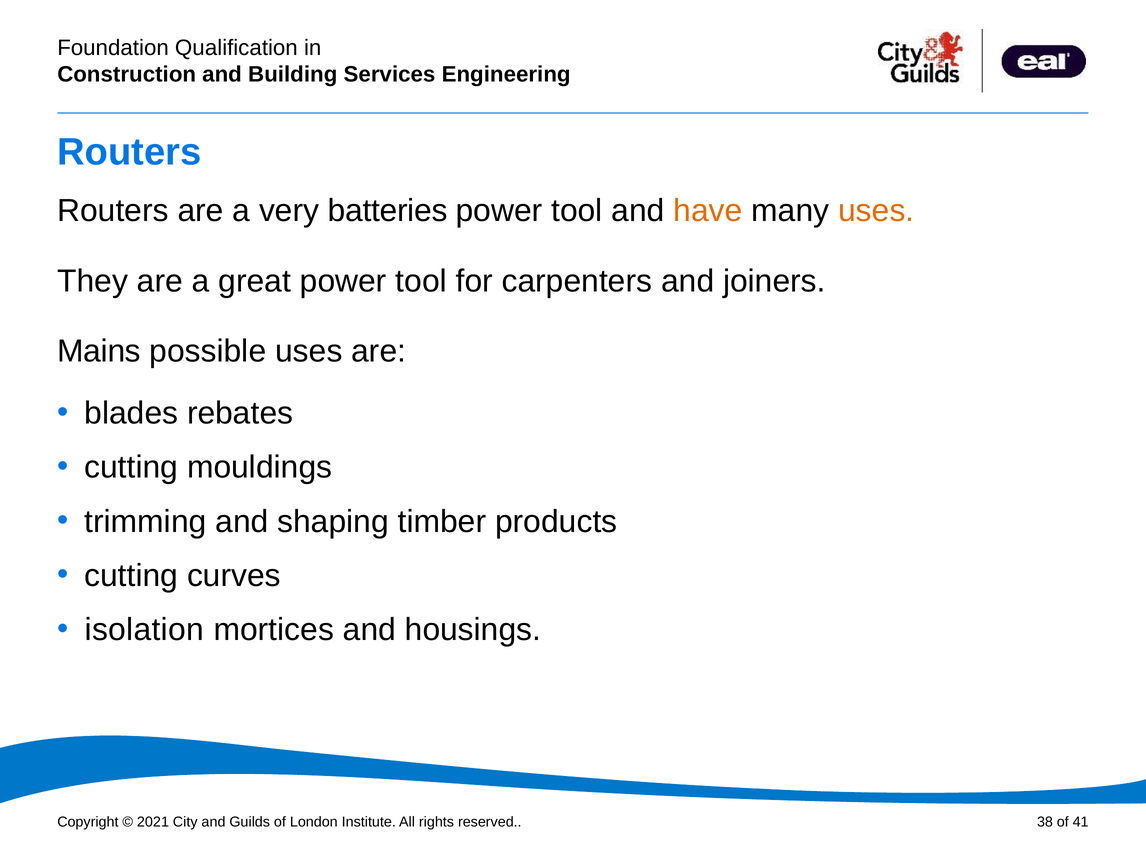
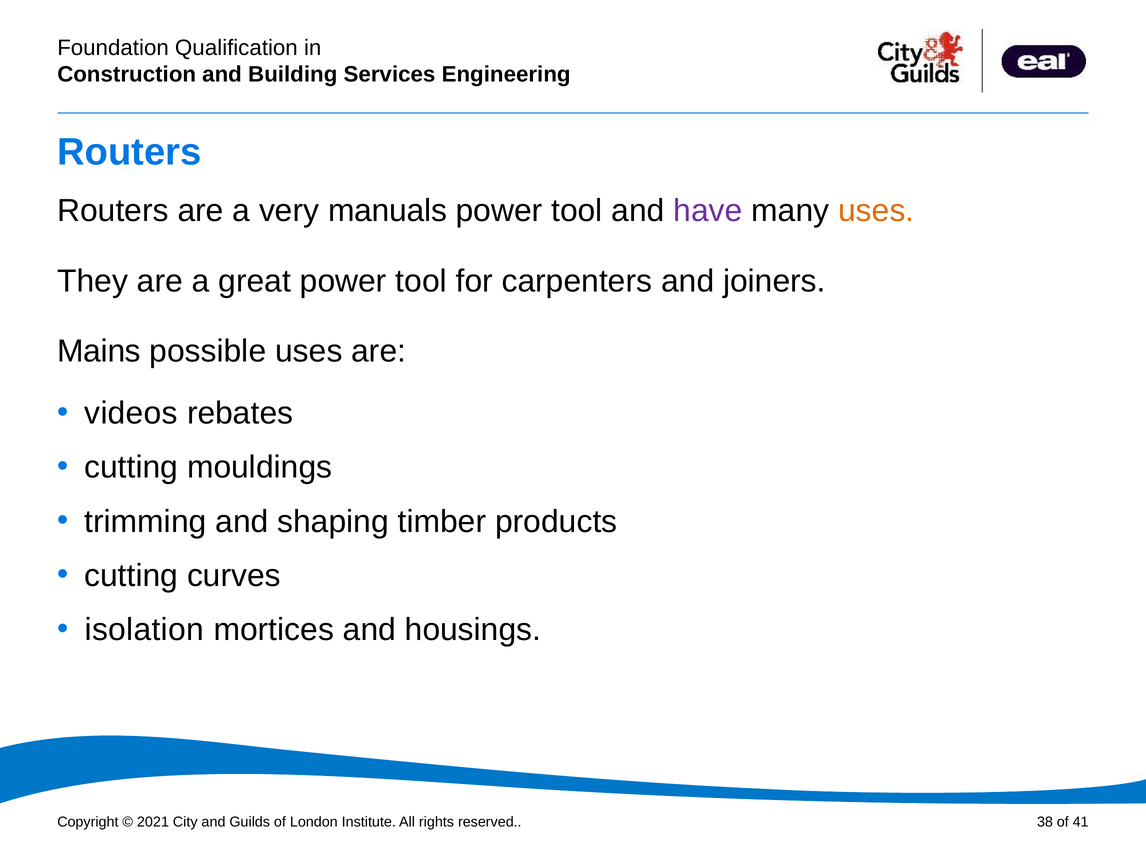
batteries: batteries -> manuals
have colour: orange -> purple
blades: blades -> videos
